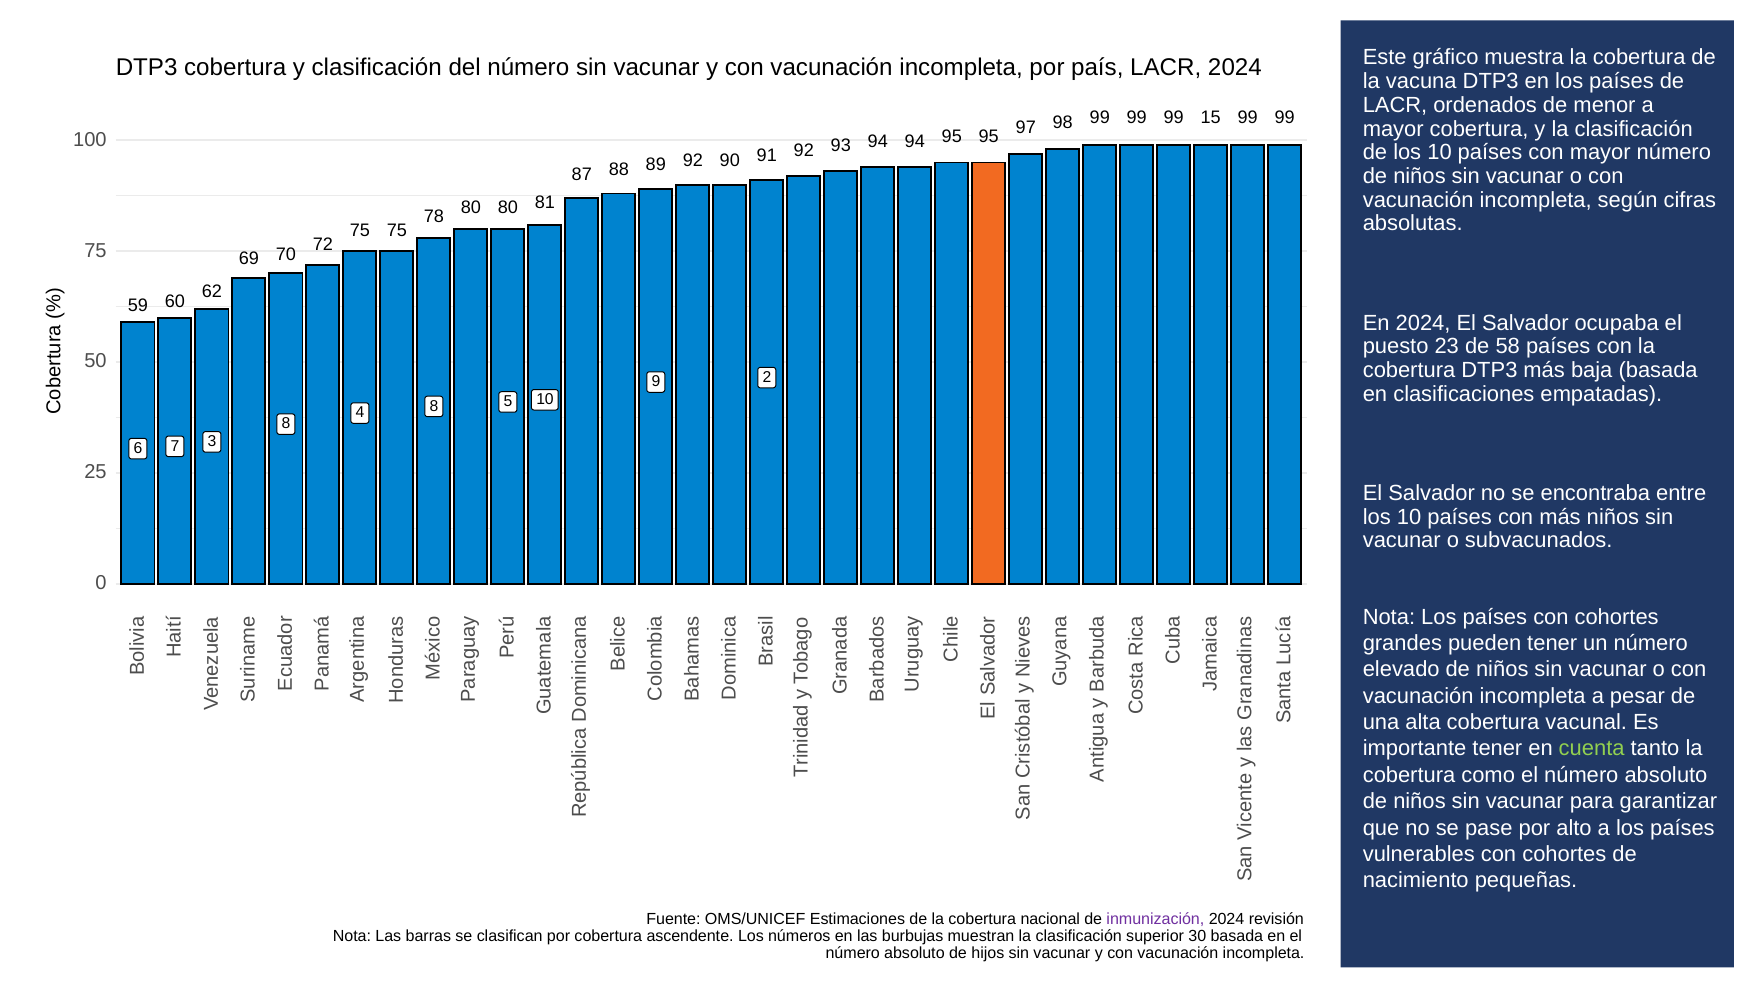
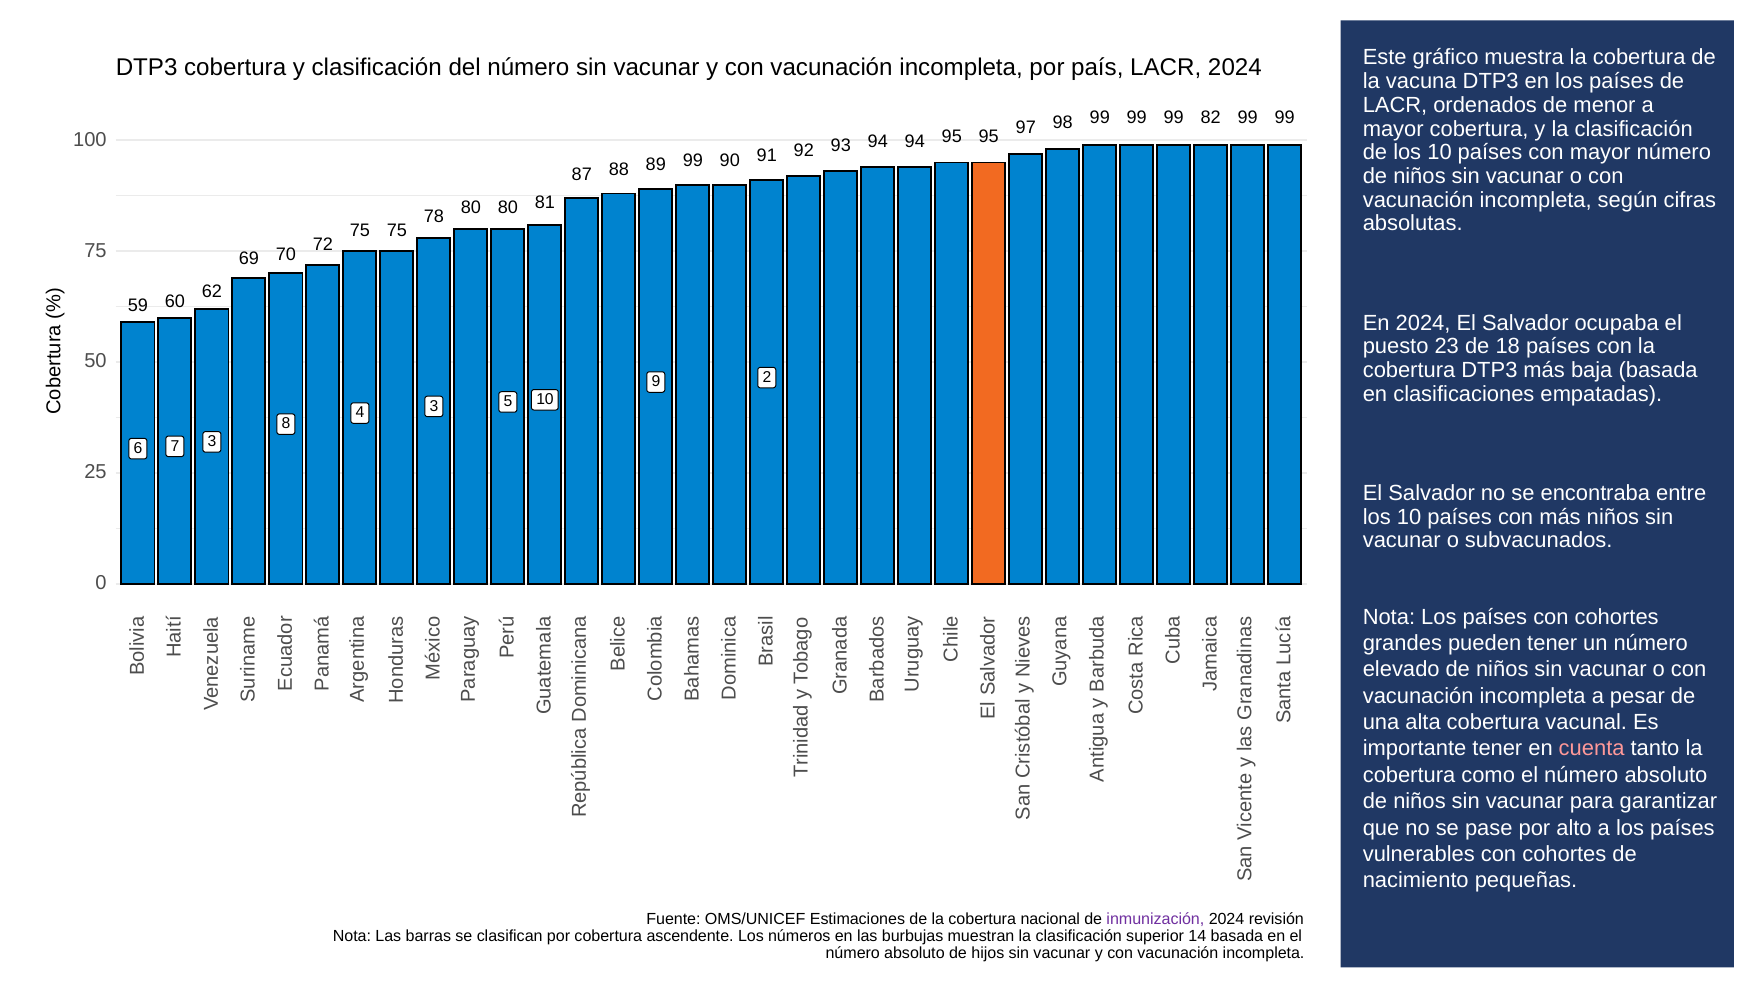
15: 15 -> 82
89 92: 92 -> 99
58: 58 -> 18
4 8: 8 -> 3
cuenta colour: light green -> pink
30: 30 -> 14
